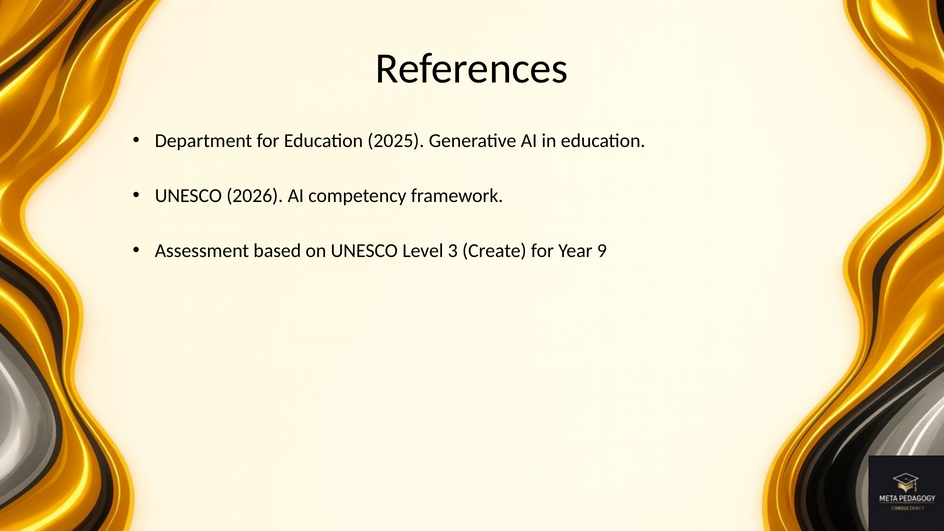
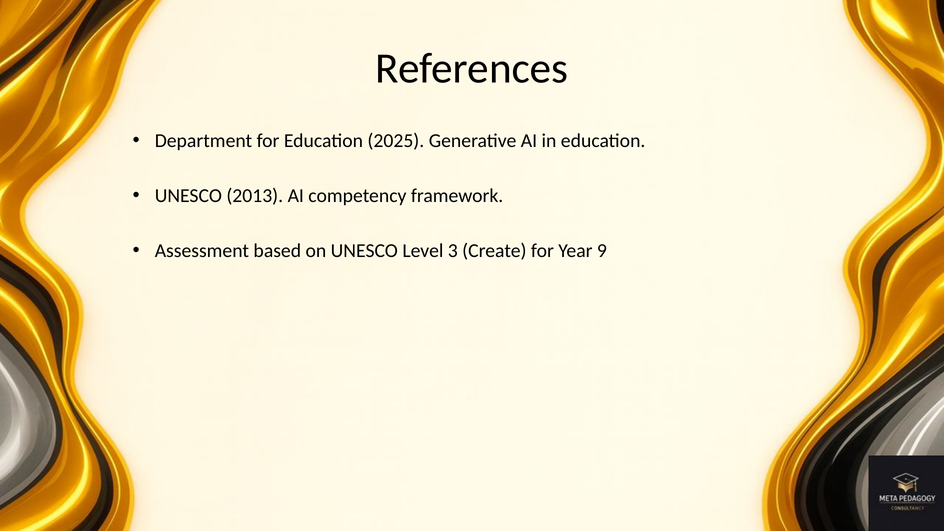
2026: 2026 -> 2013
